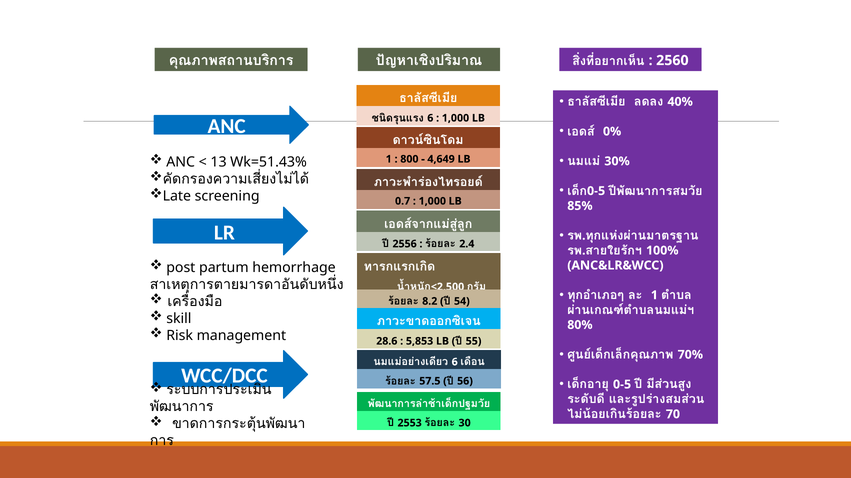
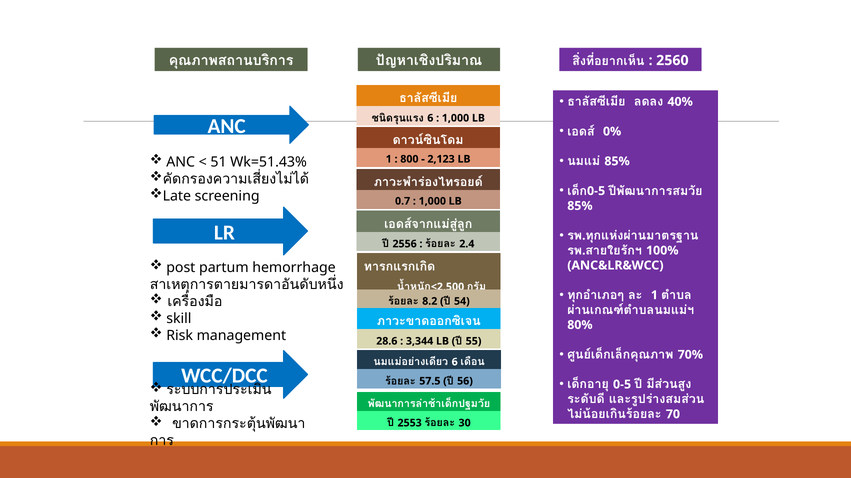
13: 13 -> 51
30% at (617, 161): 30% -> 85%
4,649: 4,649 -> 2,123
5,853: 5,853 -> 3,344
